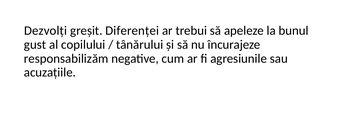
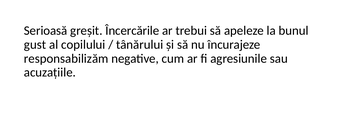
Dezvolți: Dezvolți -> Serioasă
Diferenței: Diferenței -> Încercările
